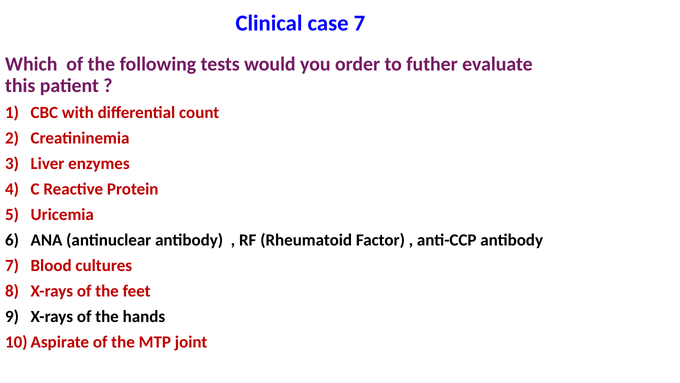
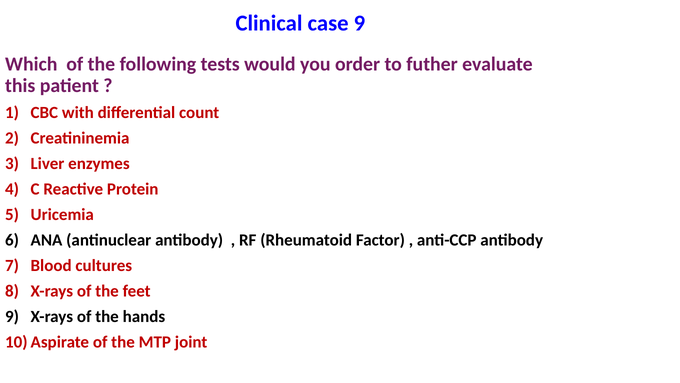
case 7: 7 -> 9
